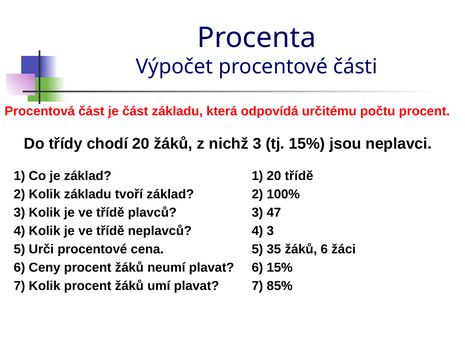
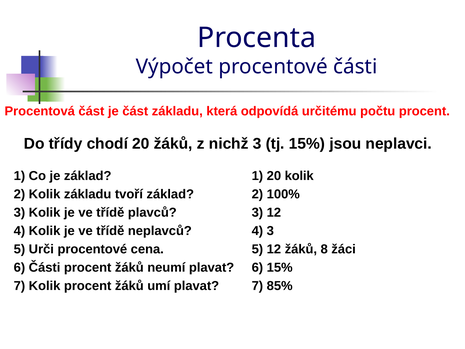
20 třídě: třídě -> kolik
3 47: 47 -> 12
5 35: 35 -> 12
žáků 6: 6 -> 8
6 Ceny: Ceny -> Části
